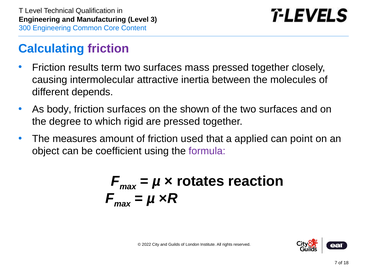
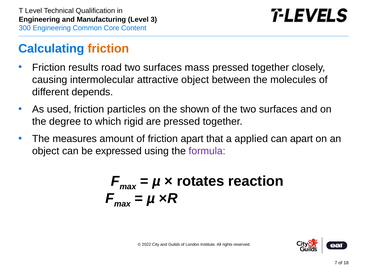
friction at (108, 49) colour: purple -> orange
term: term -> road
attractive inertia: inertia -> object
body: body -> used
friction surfaces: surfaces -> particles
friction used: used -> apart
can point: point -> apart
coefficient: coefficient -> expressed
